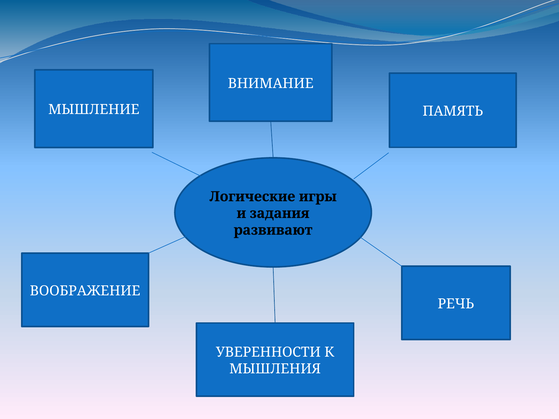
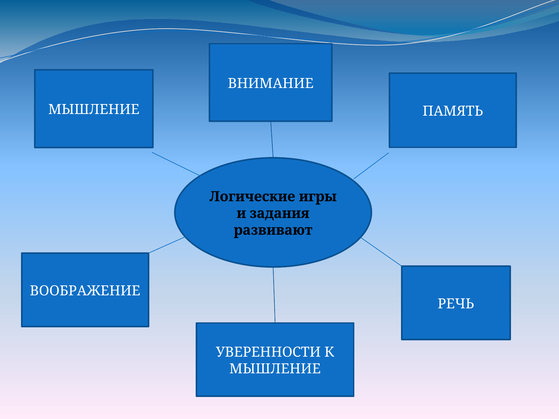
МЫШЛЕНИЯ at (275, 369): МЫШЛЕНИЯ -> МЫШЛЕНИЕ
